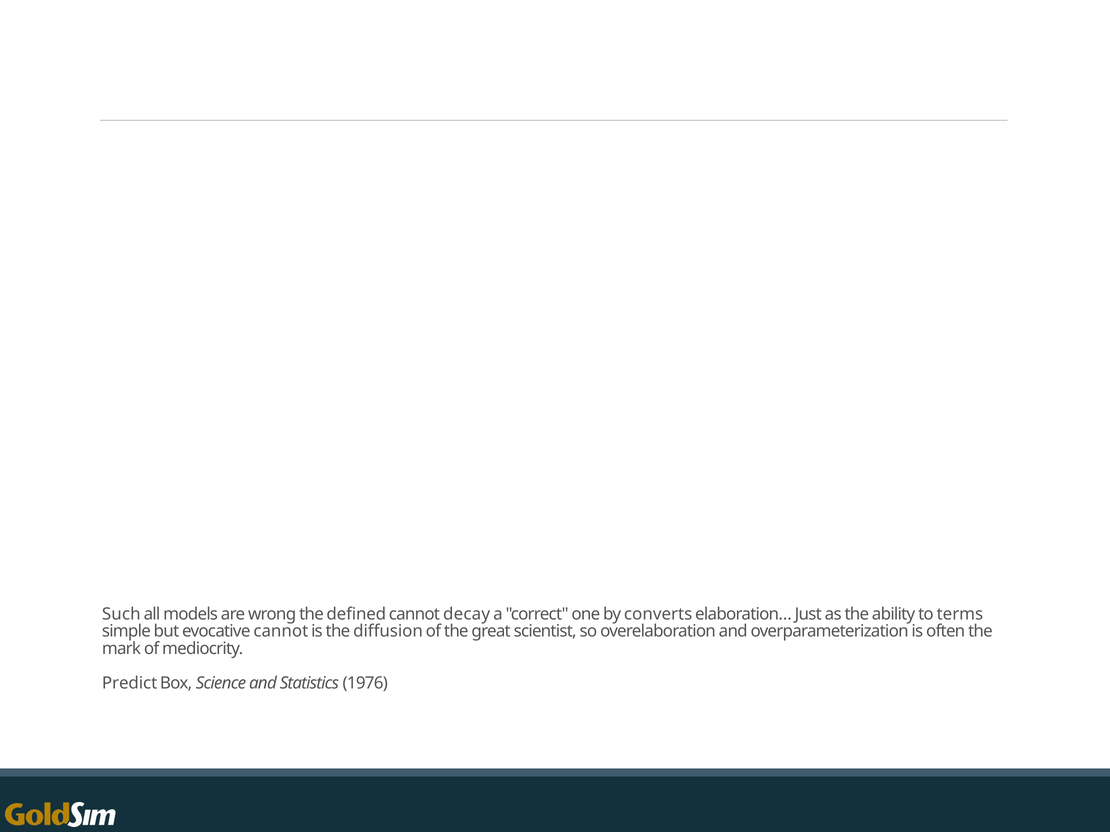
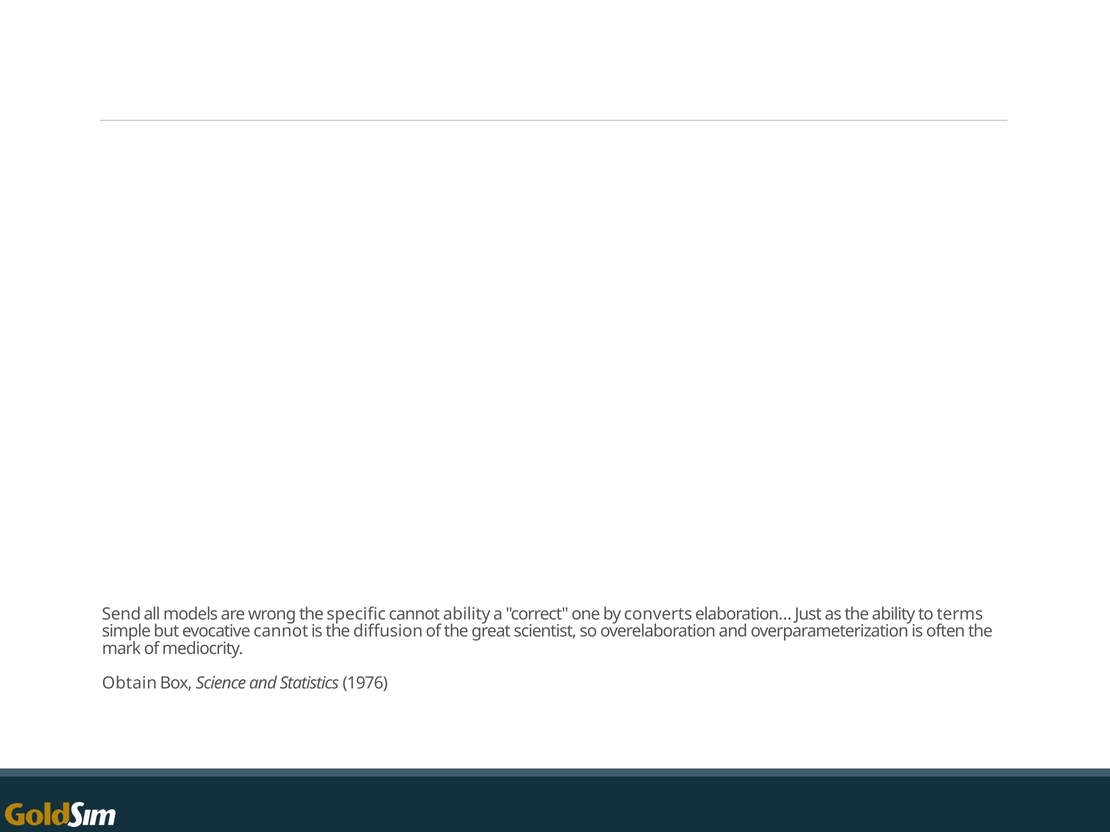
Such: Such -> Send
defined: defined -> specific
cannot decay: decay -> ability
Predict: Predict -> Obtain
